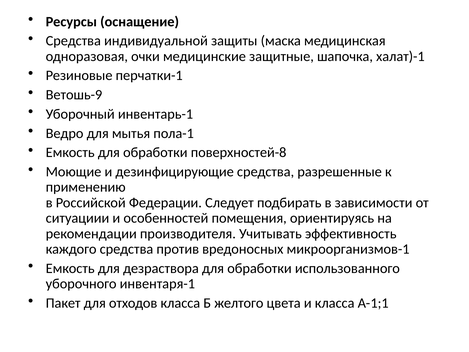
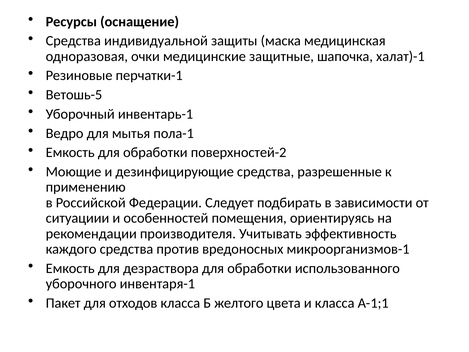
Ветошь-9: Ветошь-9 -> Ветошь-5
поверхностей-8: поверхностей-8 -> поверхностей-2
